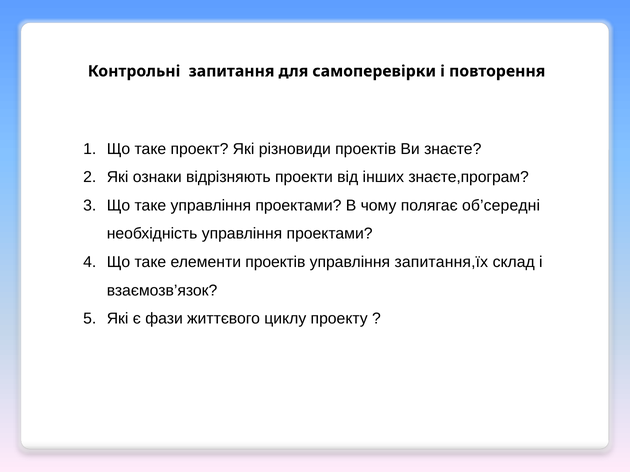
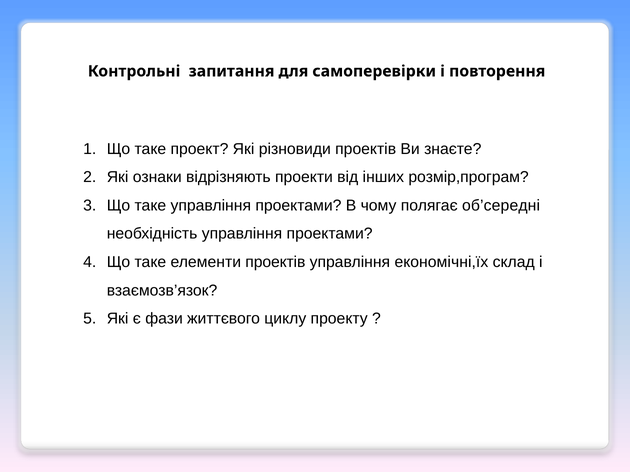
знаєте,програм: знаєте,програм -> розмір,програм
запитання,їх: запитання,їх -> економічні,їх
